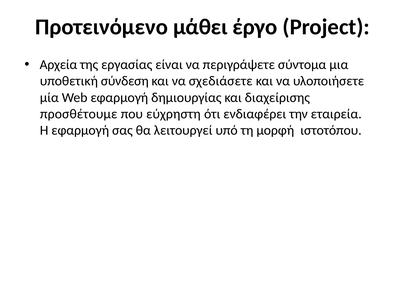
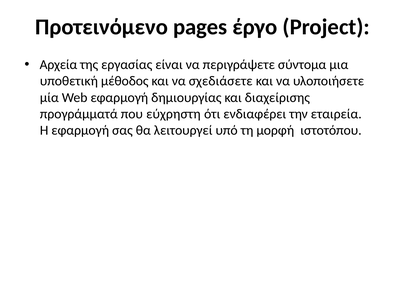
μάθει: μάθει -> pages
σύνδεση: σύνδεση -> μέθοδος
προσθέτουμε: προσθέτουμε -> προγράμματά
